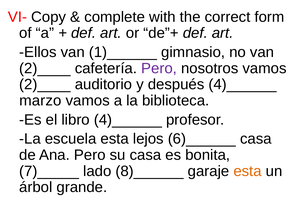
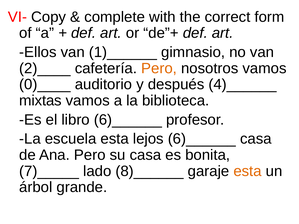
Pero at (159, 68) colour: purple -> orange
2)____ at (45, 85): 2)____ -> 0)____
marzo: marzo -> mixtas
libro 4)______: 4)______ -> 6)______
